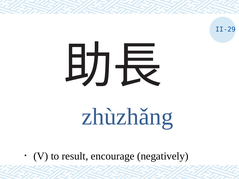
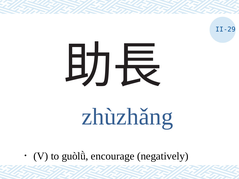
result: result -> guòlǜ
